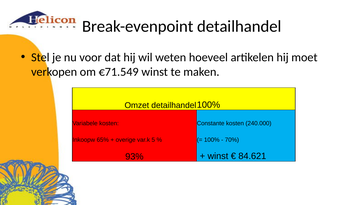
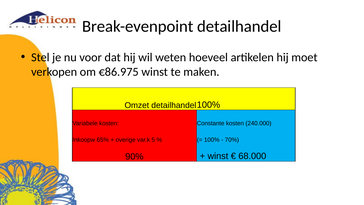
€71.549: €71.549 -> €86.975
93%: 93% -> 90%
84.621: 84.621 -> 68.000
